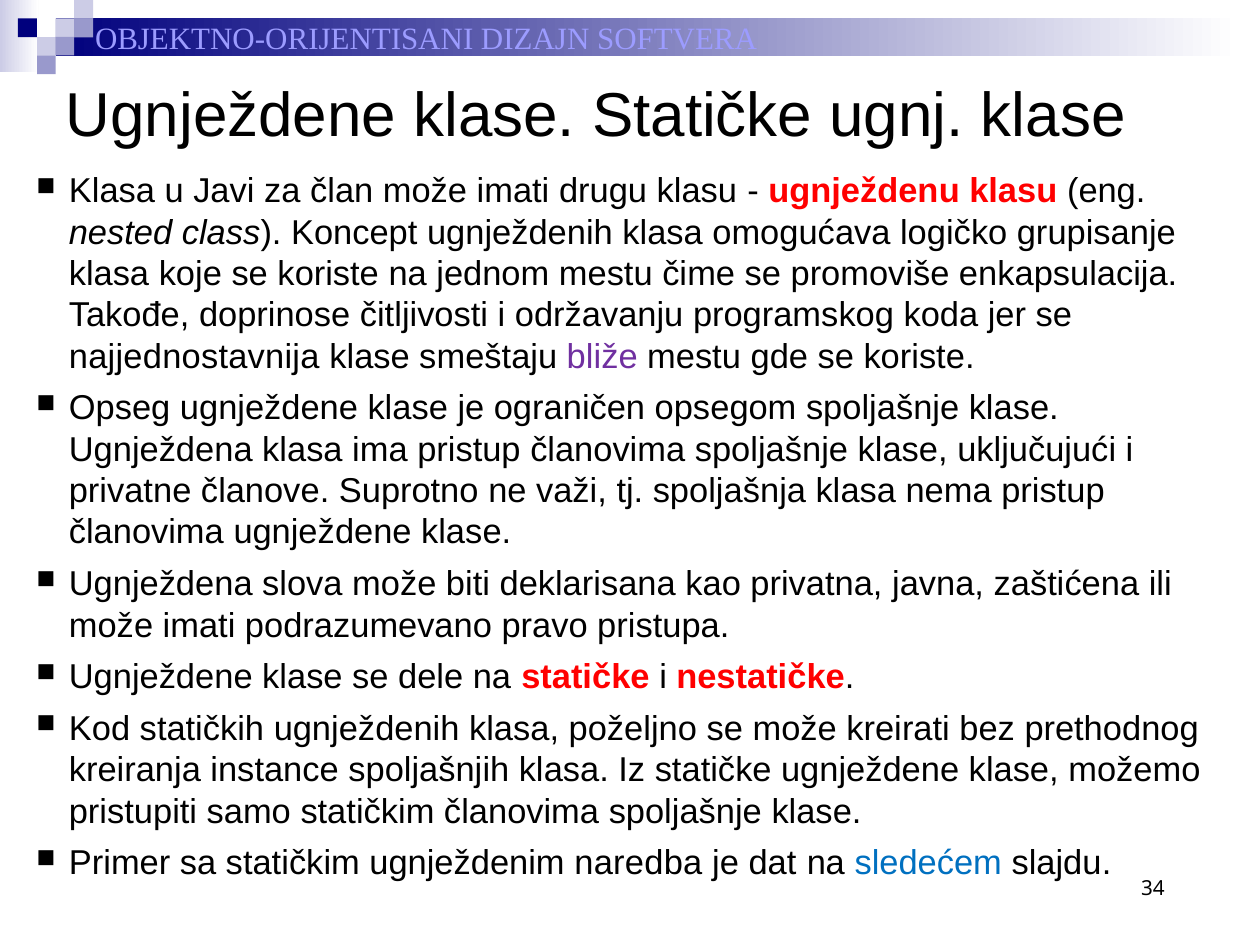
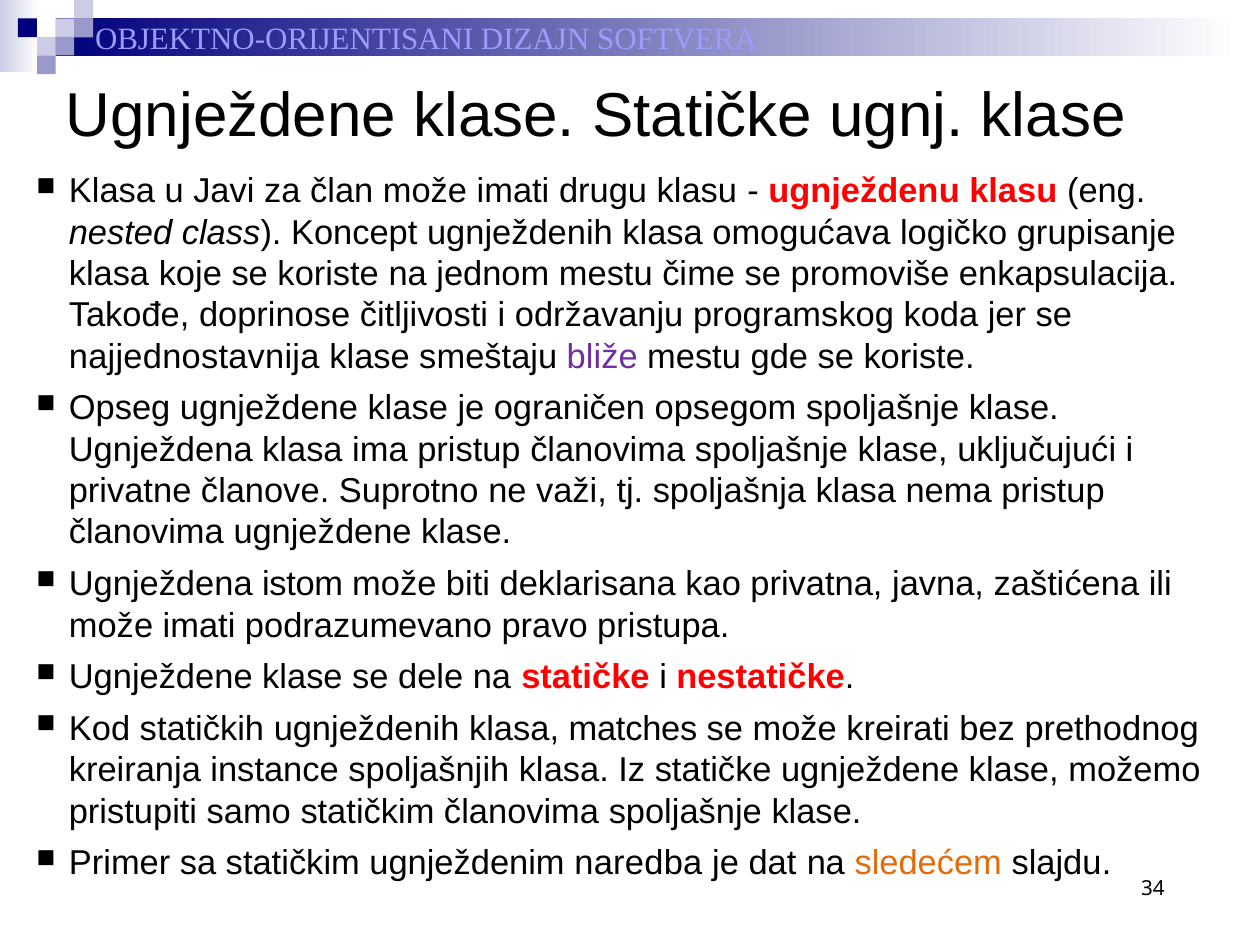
slova: slova -> istom
poželjno: poželjno -> matches
sledećem colour: blue -> orange
